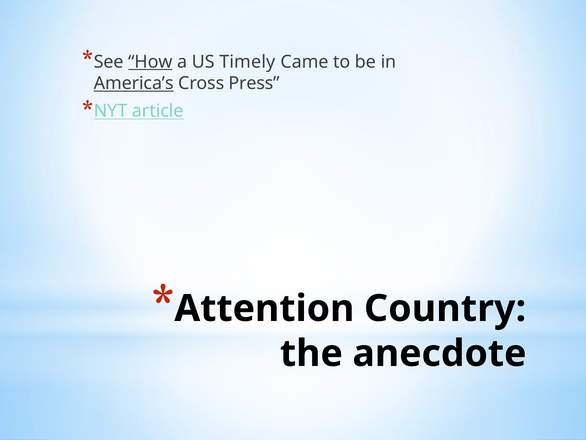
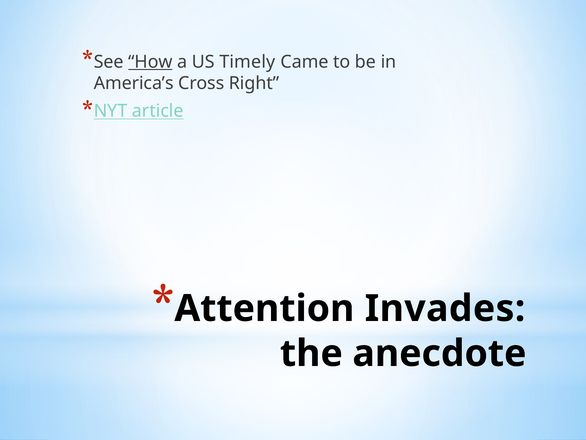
America’s underline: present -> none
Press: Press -> Right
Country: Country -> Invades
